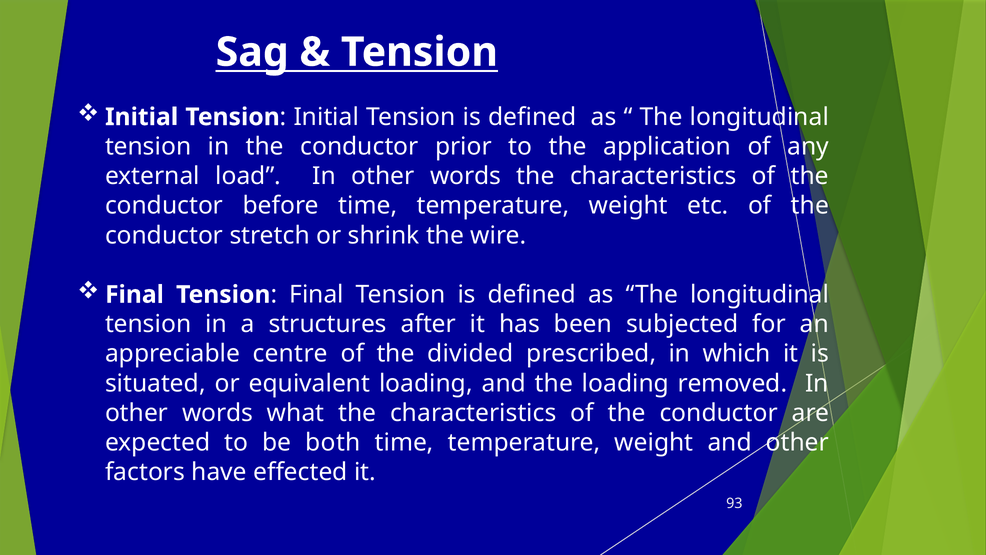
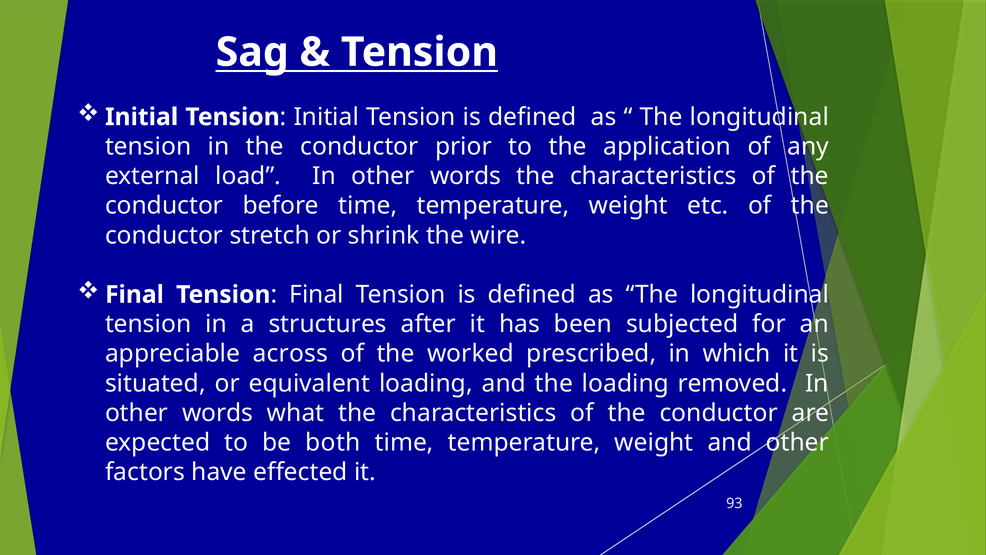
centre: centre -> across
divided: divided -> worked
